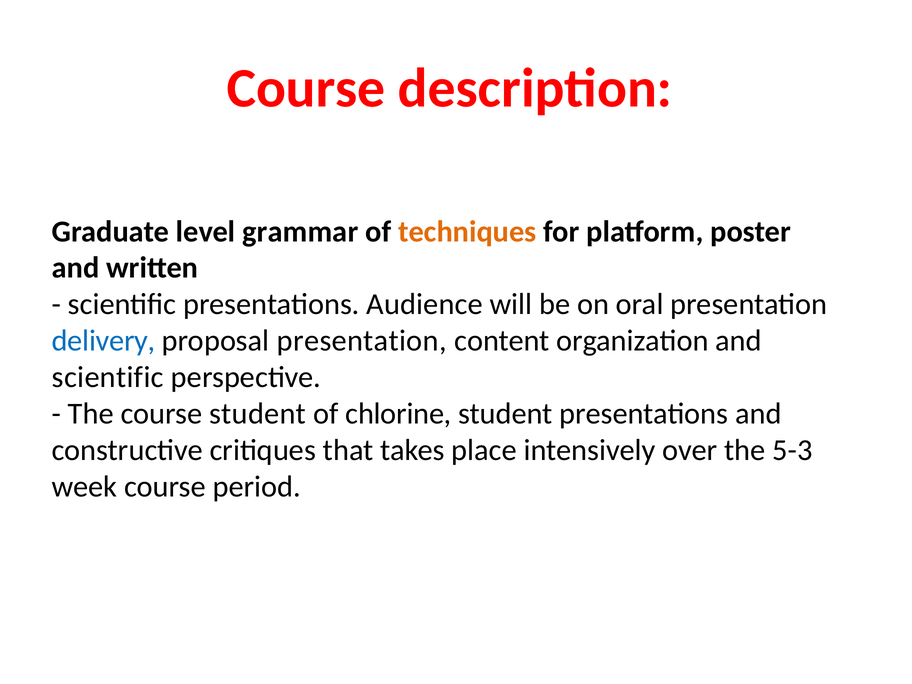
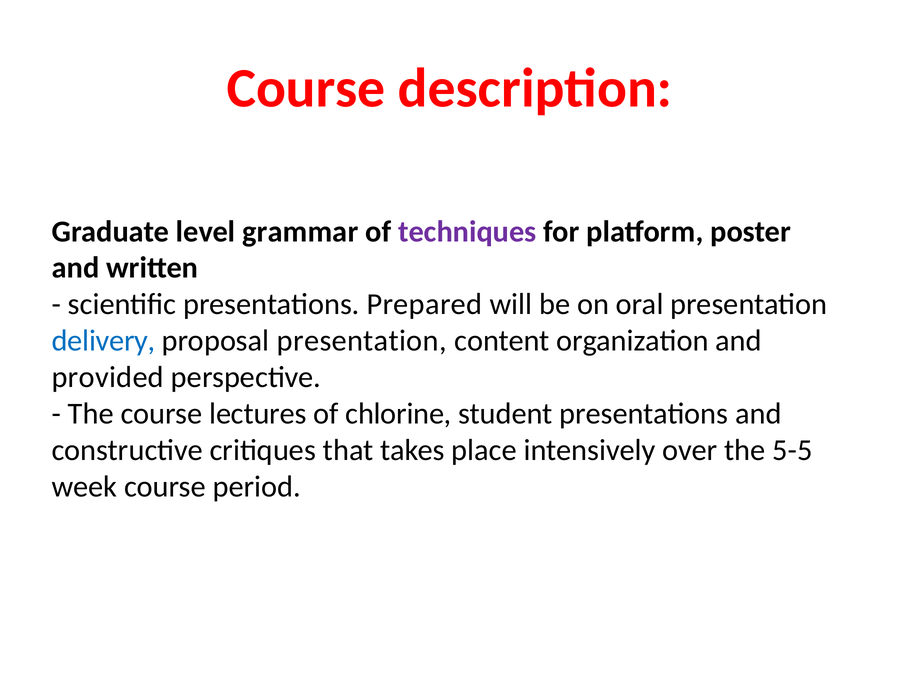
techniques colour: orange -> purple
Audience: Audience -> Prepared
scientific at (108, 377): scientific -> provided
course student: student -> lectures
5-3: 5-3 -> 5-5
